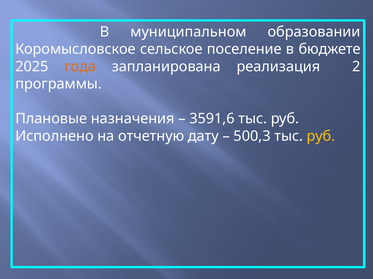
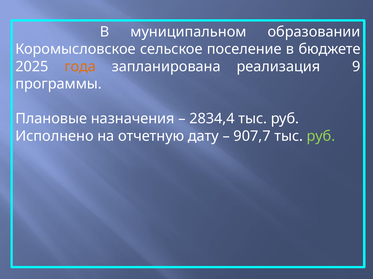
2: 2 -> 9
3591,6: 3591,6 -> 2834,4
500,3: 500,3 -> 907,7
руб at (321, 136) colour: yellow -> light green
